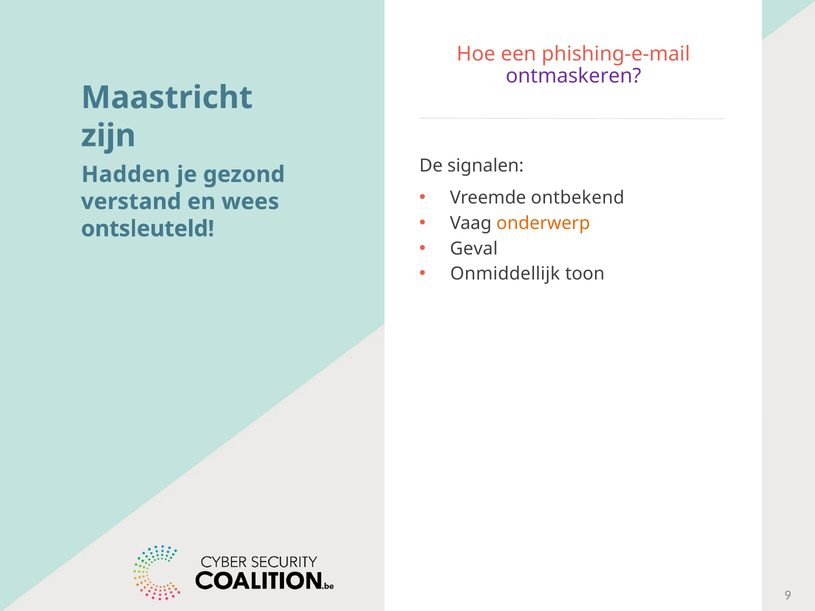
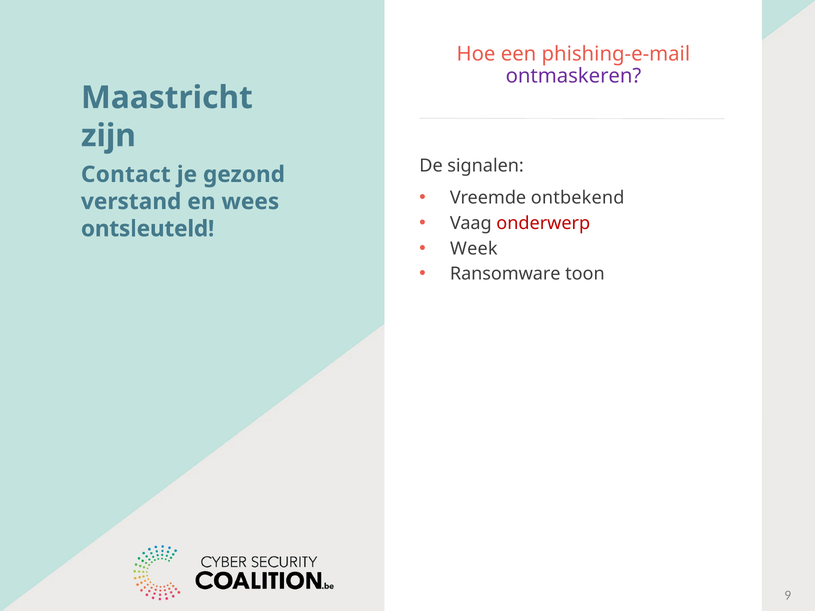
Hadden: Hadden -> Contact
onderwerp colour: orange -> red
Geval: Geval -> Week
Onmiddellijk: Onmiddellijk -> Ransomware
